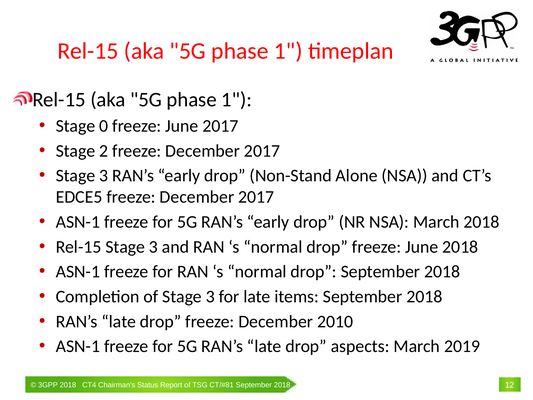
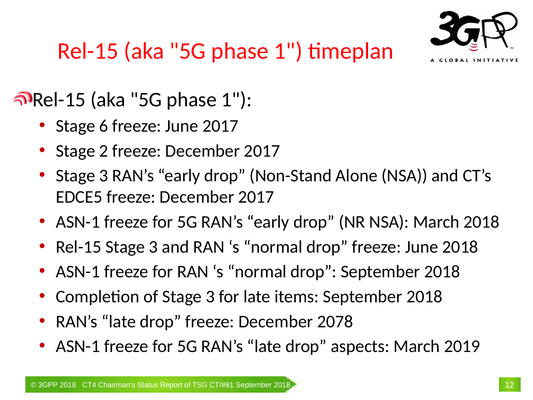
0: 0 -> 6
2010: 2010 -> 2078
